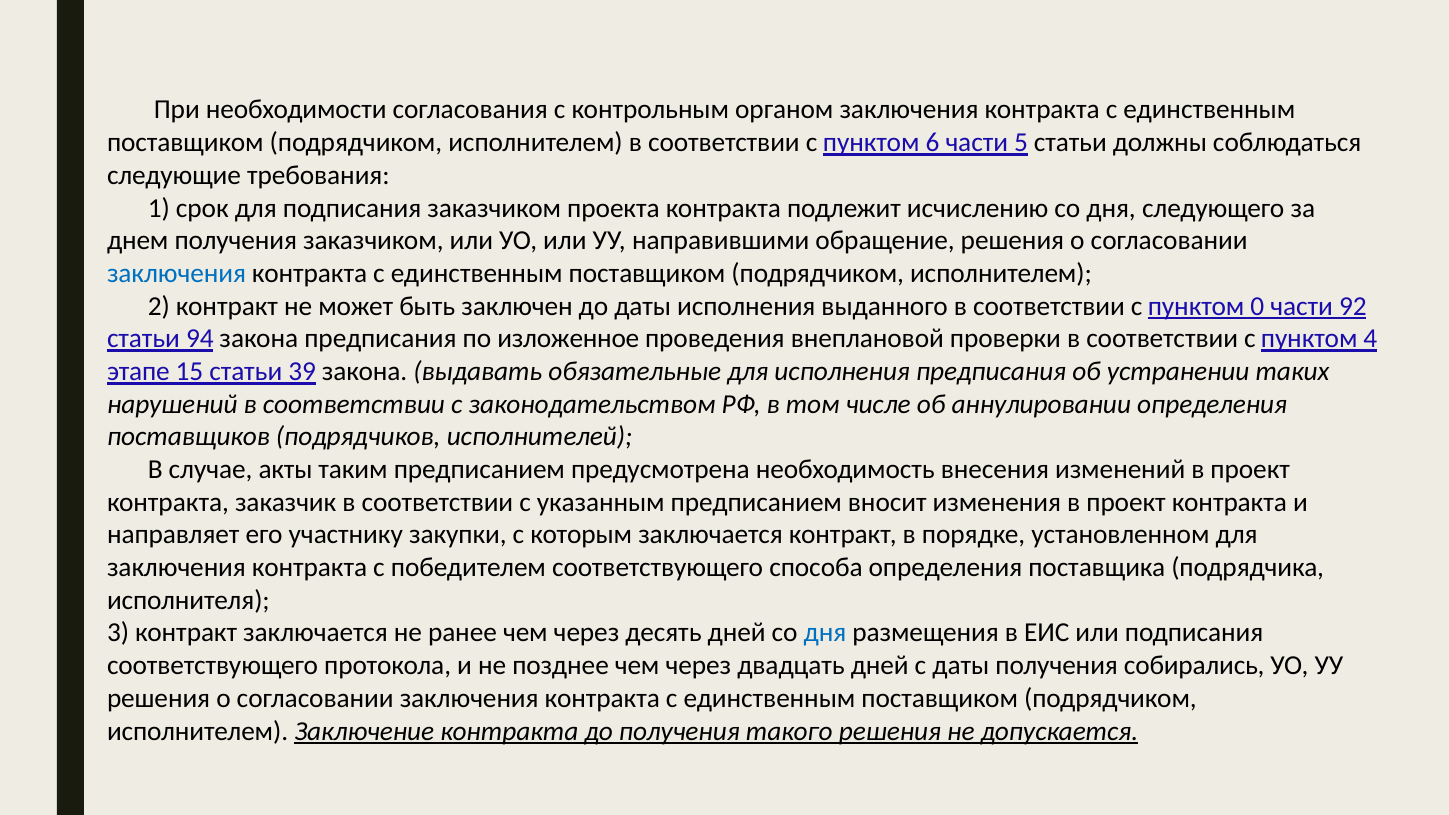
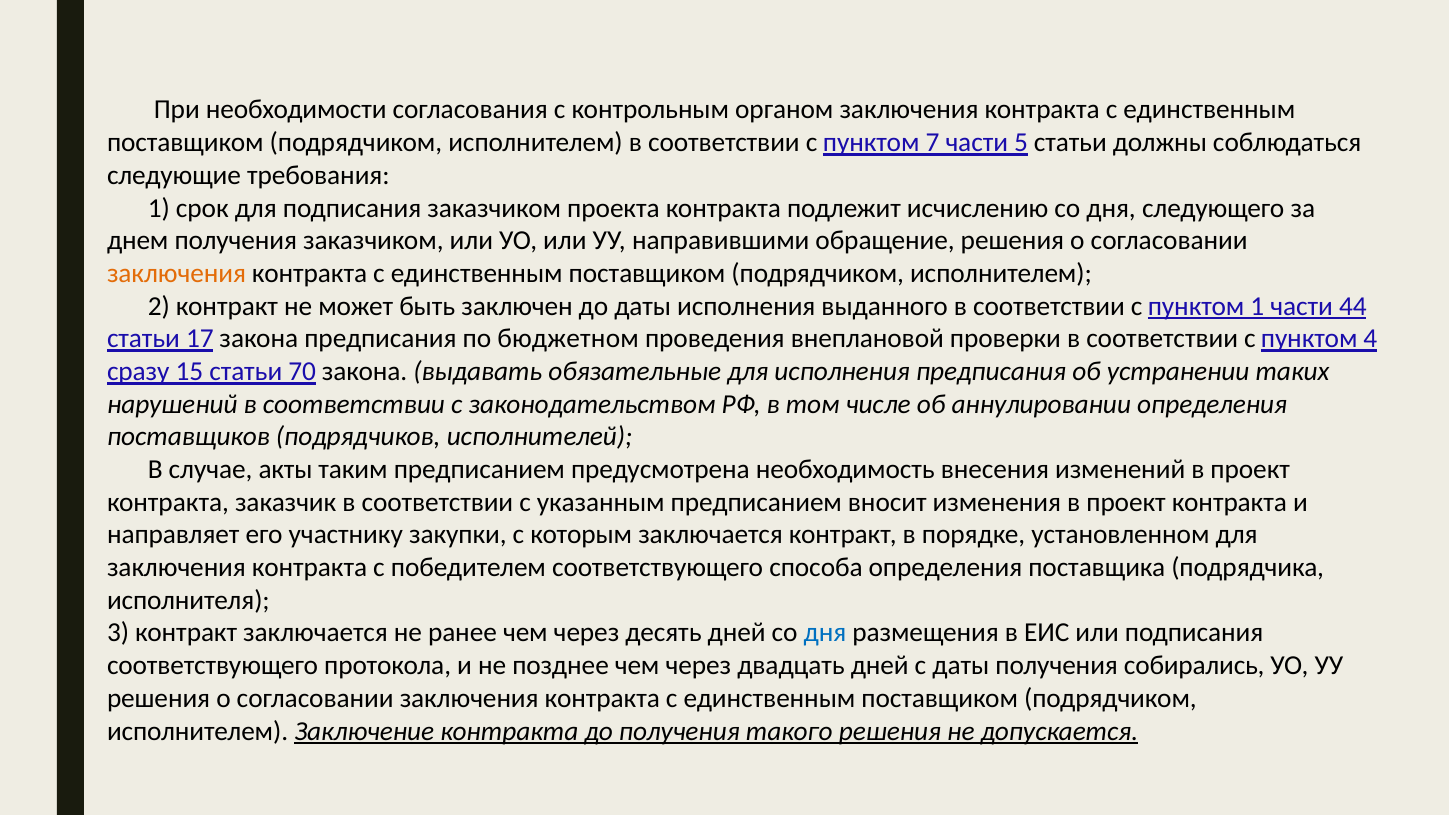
6: 6 -> 7
заключения at (176, 273) colour: blue -> orange
пунктом 0: 0 -> 1
92: 92 -> 44
94: 94 -> 17
изложенное: изложенное -> бюджетном
этапе: этапе -> сразу
39: 39 -> 70
